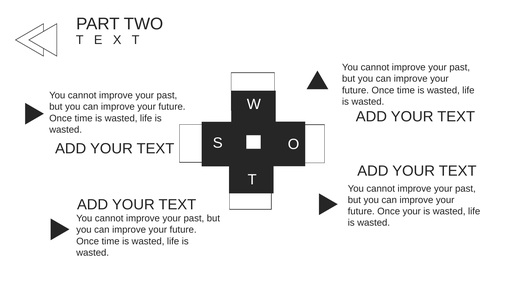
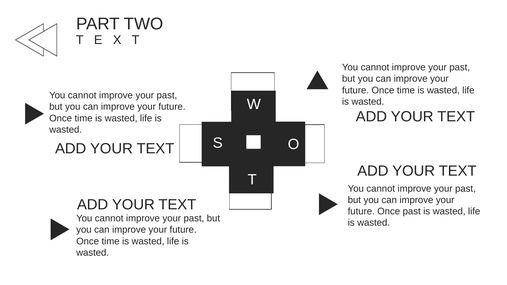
Once your: your -> past
